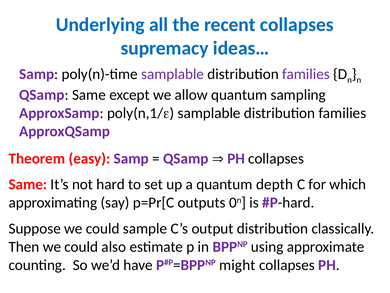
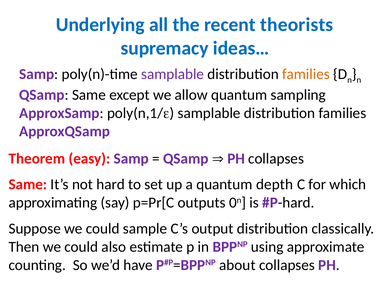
recent collapses: collapses -> theorists
families at (306, 74) colour: purple -> orange
might: might -> about
